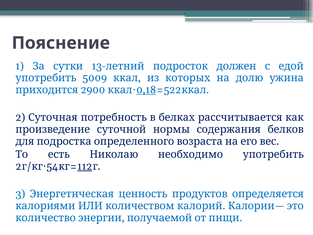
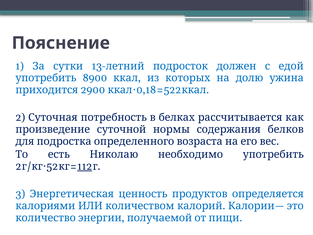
5009: 5009 -> 8900
0,18 underline: present -> none
54: 54 -> 52
